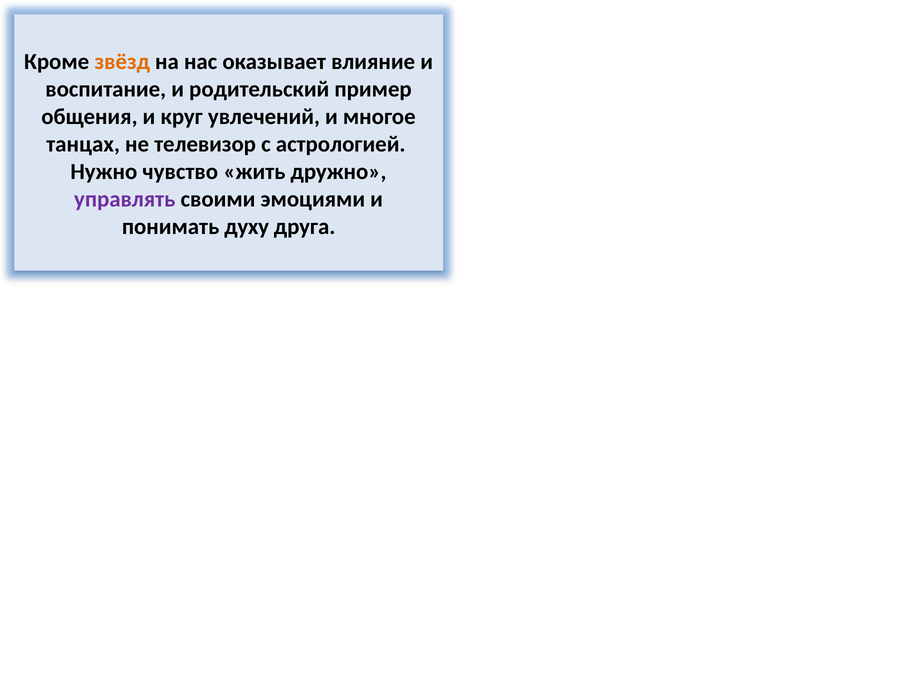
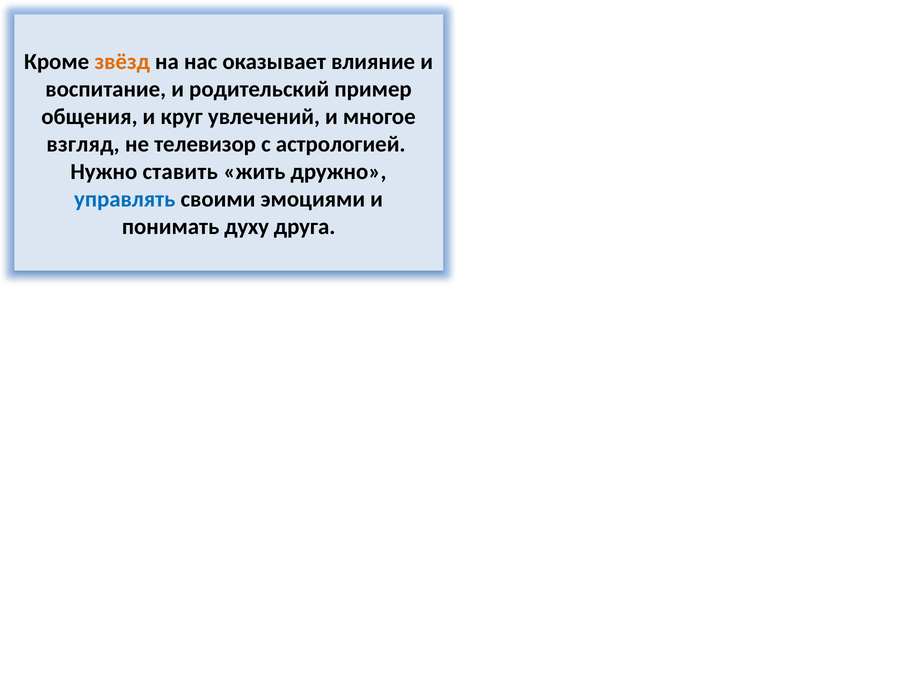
танцах: танцах -> взгляд
чувство: чувство -> ставить
управлять colour: purple -> blue
